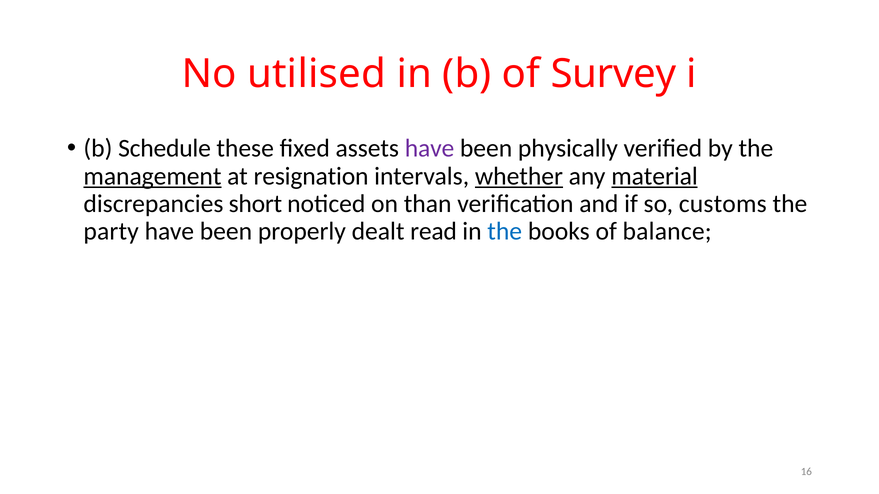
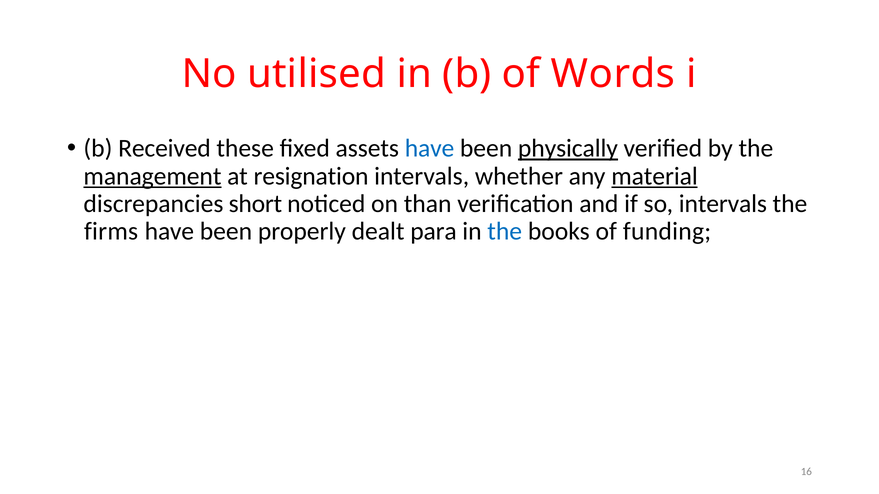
Survey: Survey -> Words
Schedule: Schedule -> Received
have at (430, 149) colour: purple -> blue
physically underline: none -> present
whether underline: present -> none
so customs: customs -> intervals
party: party -> firms
read: read -> para
balance: balance -> funding
